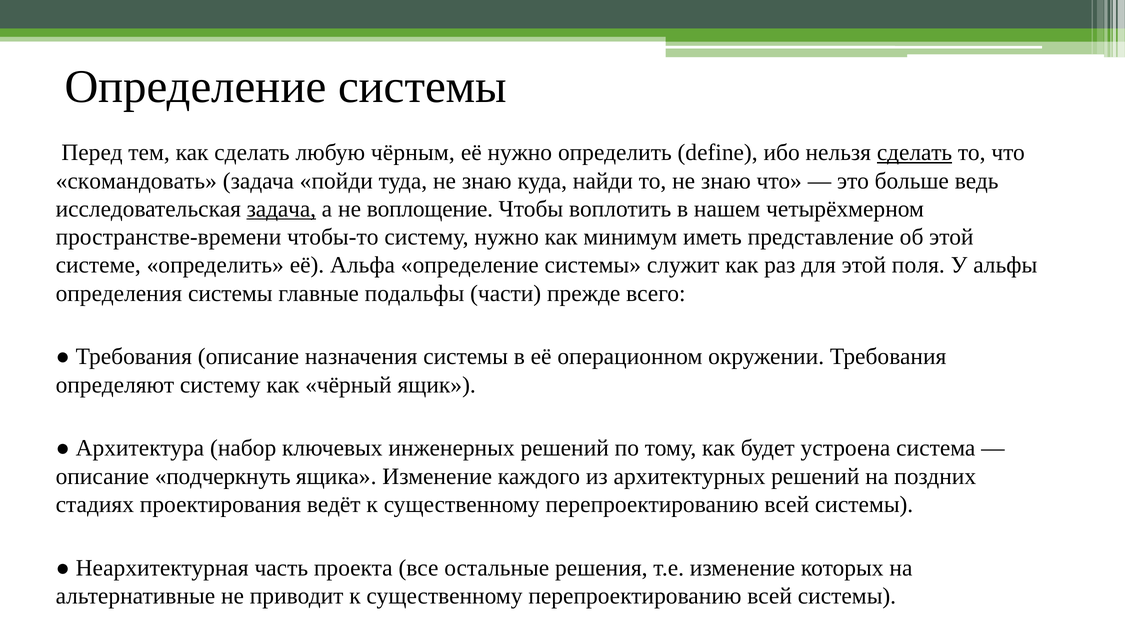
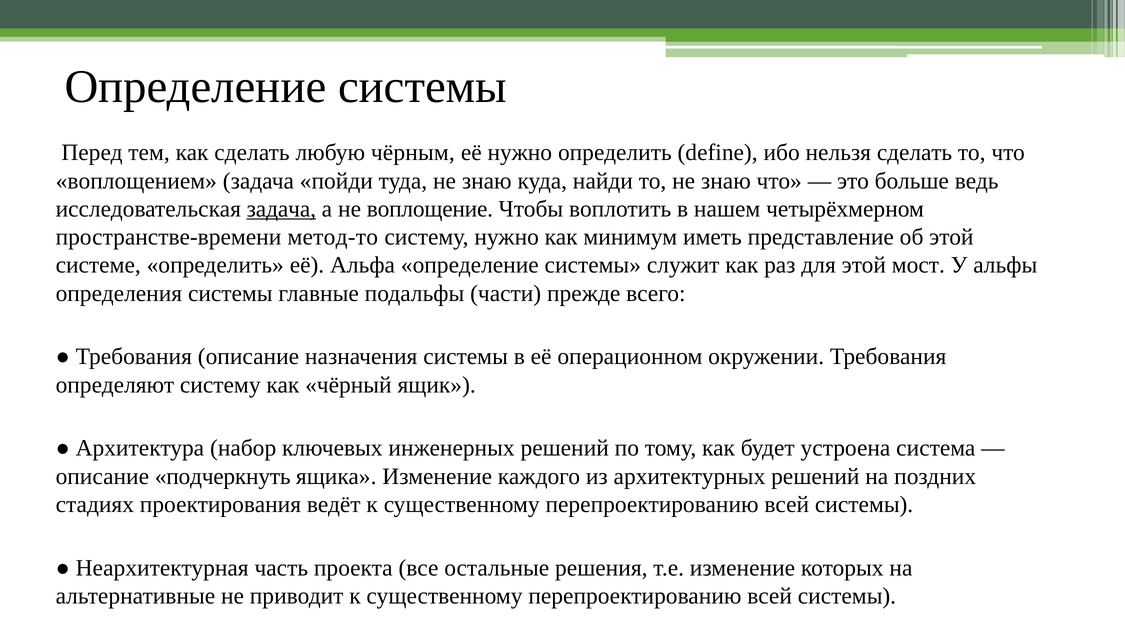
сделать at (915, 153) underline: present -> none
скомандовать: скомандовать -> воплощением
чтобы-то: чтобы-то -> метод-то
поля: поля -> мост
